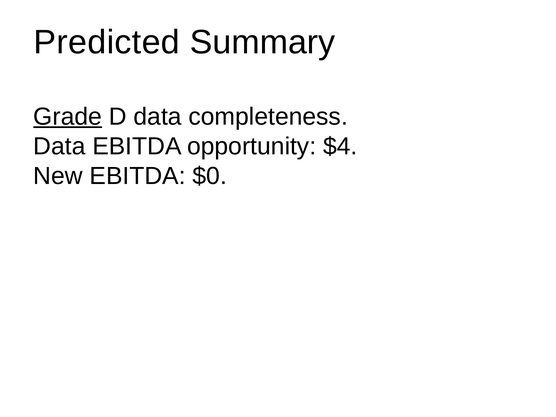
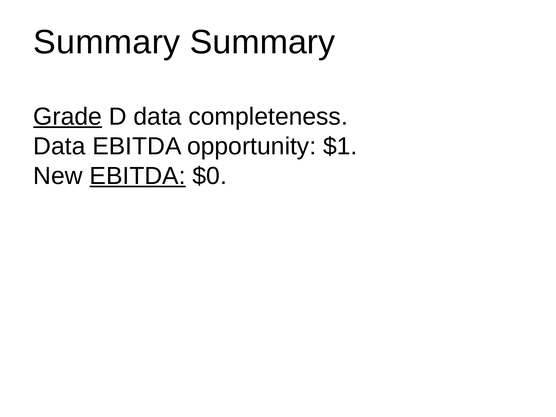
Predicted at (107, 42): Predicted -> Summary
$4: $4 -> $1
EBITDA at (138, 176) underline: none -> present
